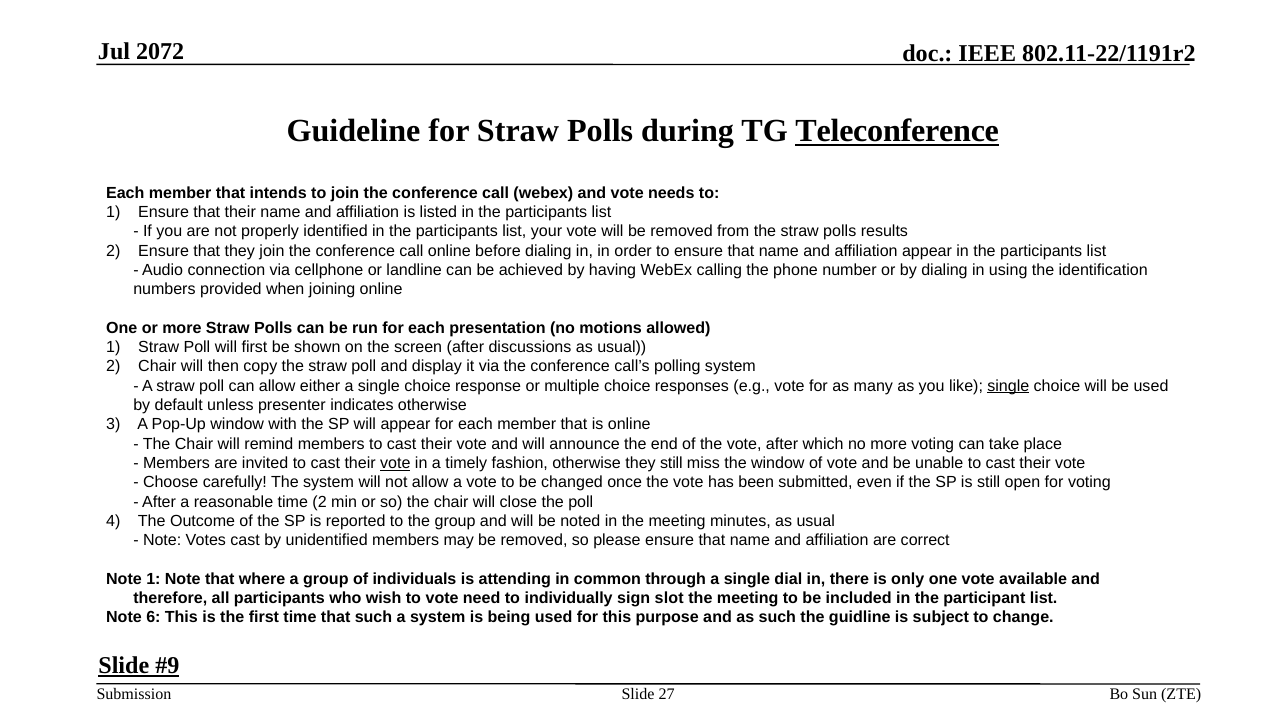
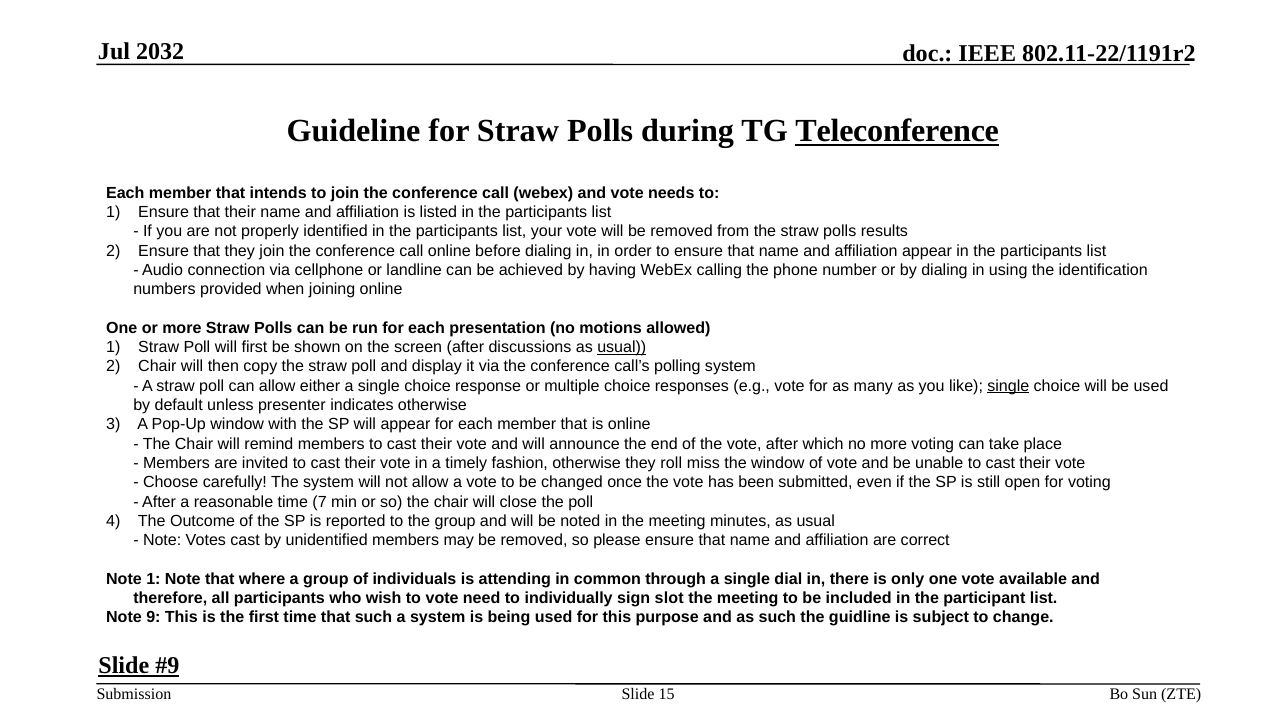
2072: 2072 -> 2032
usual at (622, 347) underline: none -> present
vote at (395, 463) underline: present -> none
they still: still -> roll
time 2: 2 -> 7
6: 6 -> 9
27: 27 -> 15
